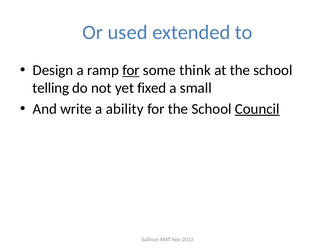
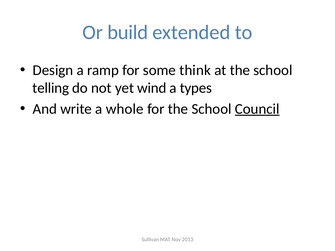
used: used -> build
for at (131, 70) underline: present -> none
fixed: fixed -> wind
small: small -> types
ability: ability -> whole
